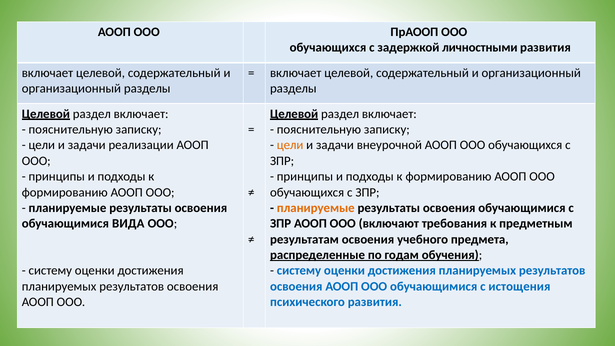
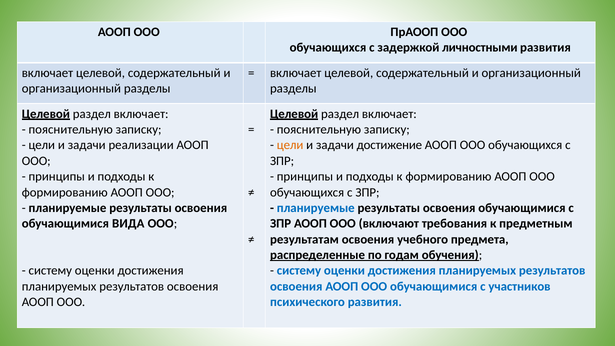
внеурочной: внеурочной -> достижение
планируемые at (316, 208) colour: orange -> blue
истощения: истощения -> участников
